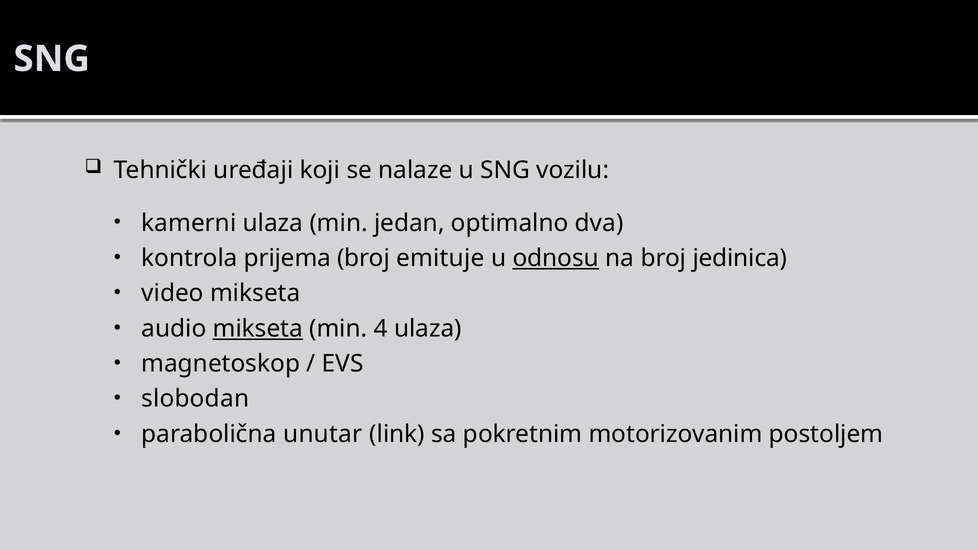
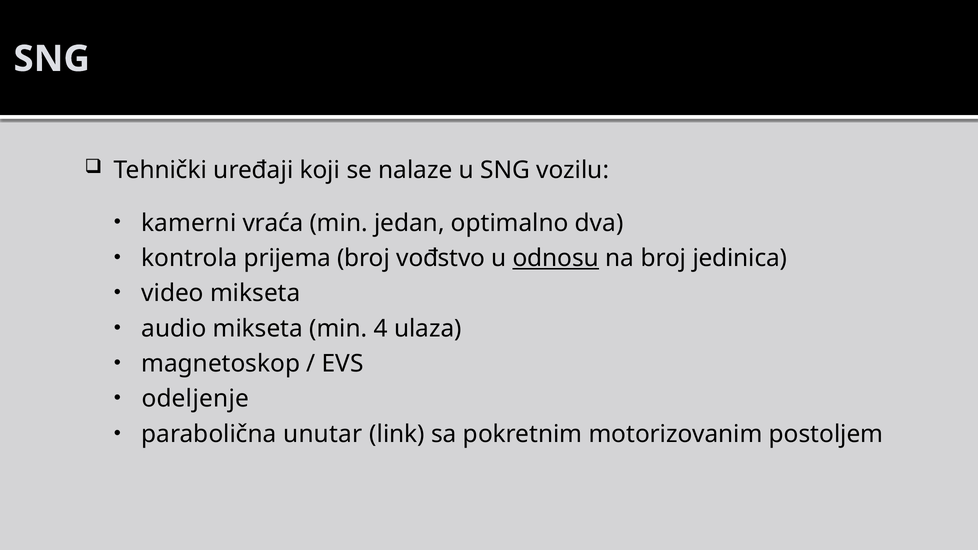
kamerni ulaza: ulaza -> vraća
emituje: emituje -> vođstvo
mikseta at (258, 329) underline: present -> none
slobodan: slobodan -> odeljenje
